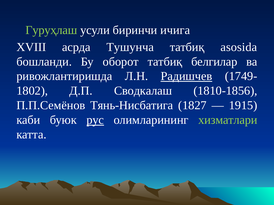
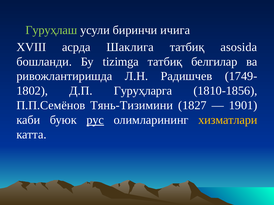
Тушунча: Тушунча -> Шаклига
оборот: оборот -> tizimga
Радишчев underline: present -> none
Сводкалаш: Сводкалаш -> Гуруҳларга
Тянь-Нисбатига: Тянь-Нисбатига -> Тянь-Тизимини
1915: 1915 -> 1901
хизматлари colour: light green -> yellow
